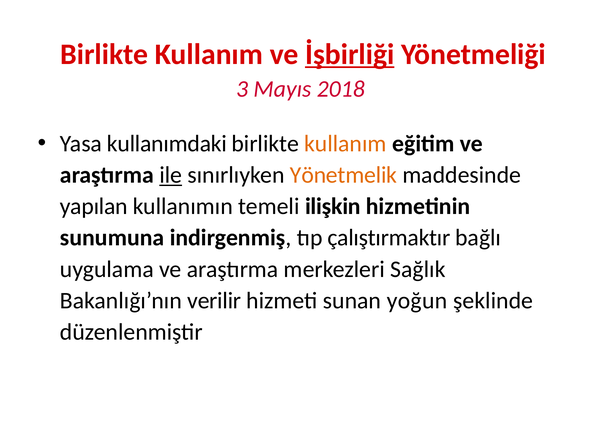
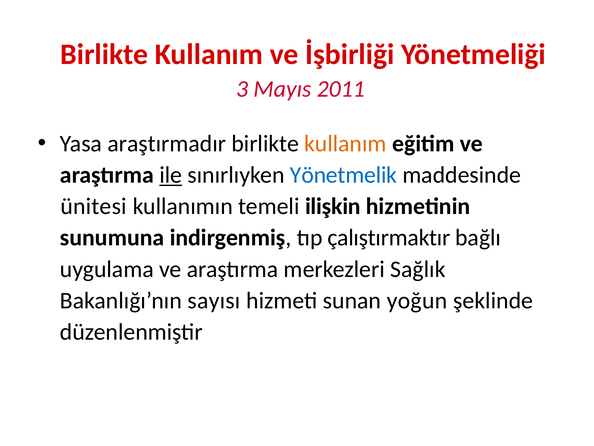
İşbirliği underline: present -> none
2018: 2018 -> 2011
kullanımdaki: kullanımdaki -> araştırmadır
Yönetmelik colour: orange -> blue
yapılan: yapılan -> ünitesi
verilir: verilir -> sayısı
